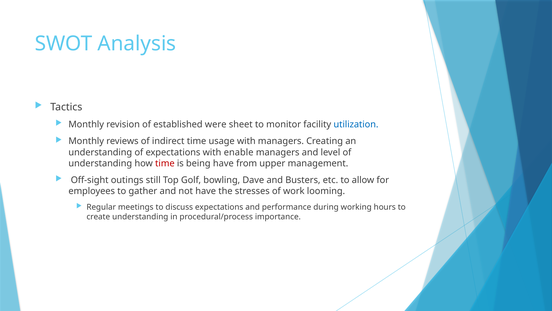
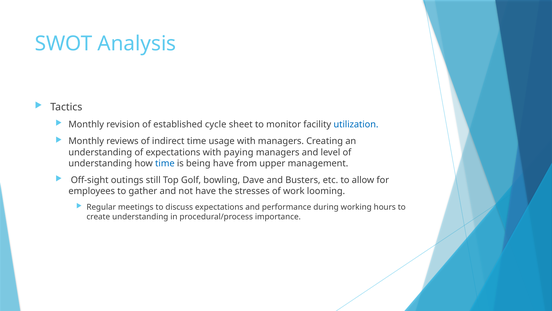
were: were -> cycle
enable: enable -> paying
time at (165, 163) colour: red -> blue
